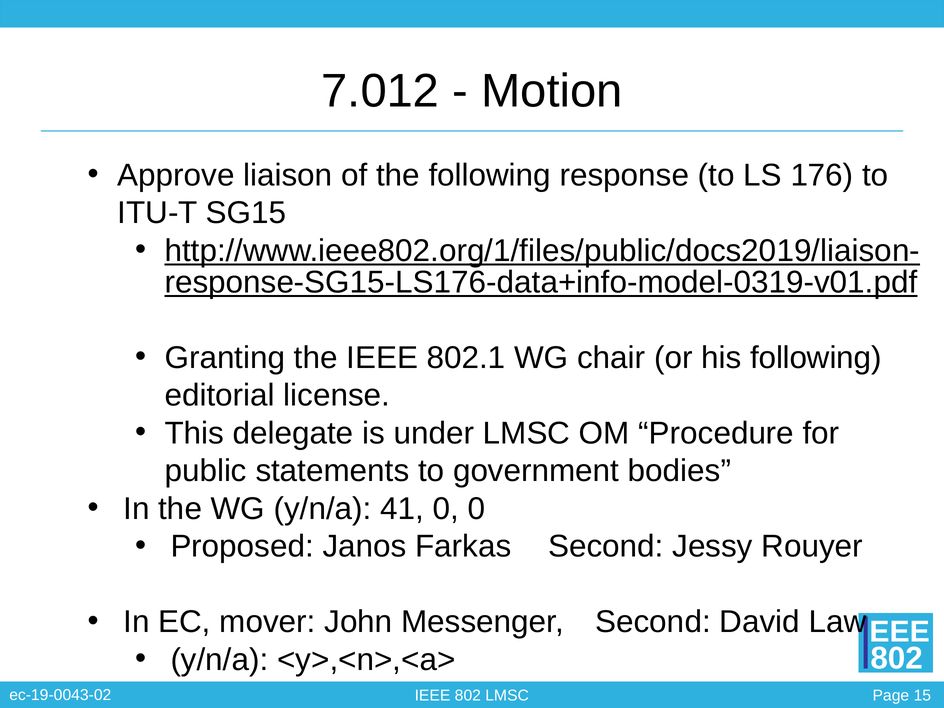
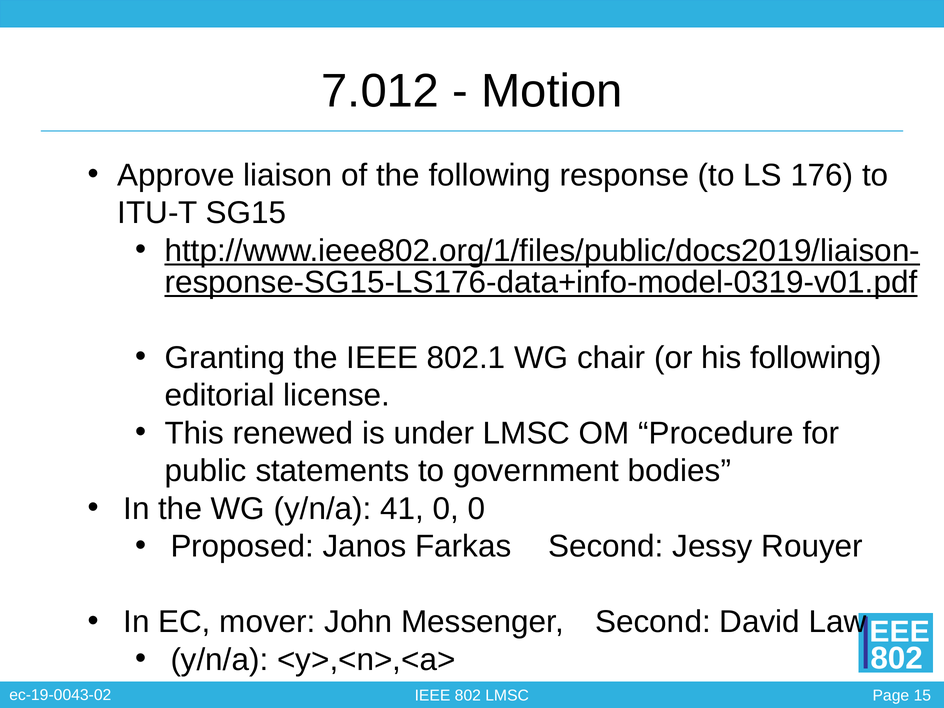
delegate: delegate -> renewed
